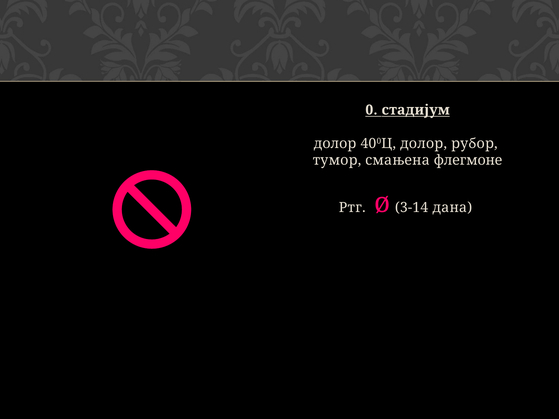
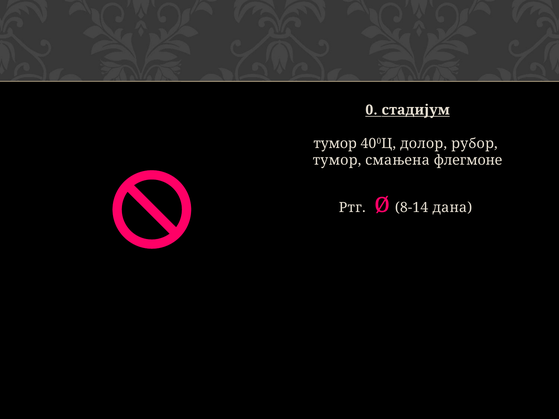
долор at (335, 144): долор -> тумор
3-14: 3-14 -> 8-14
